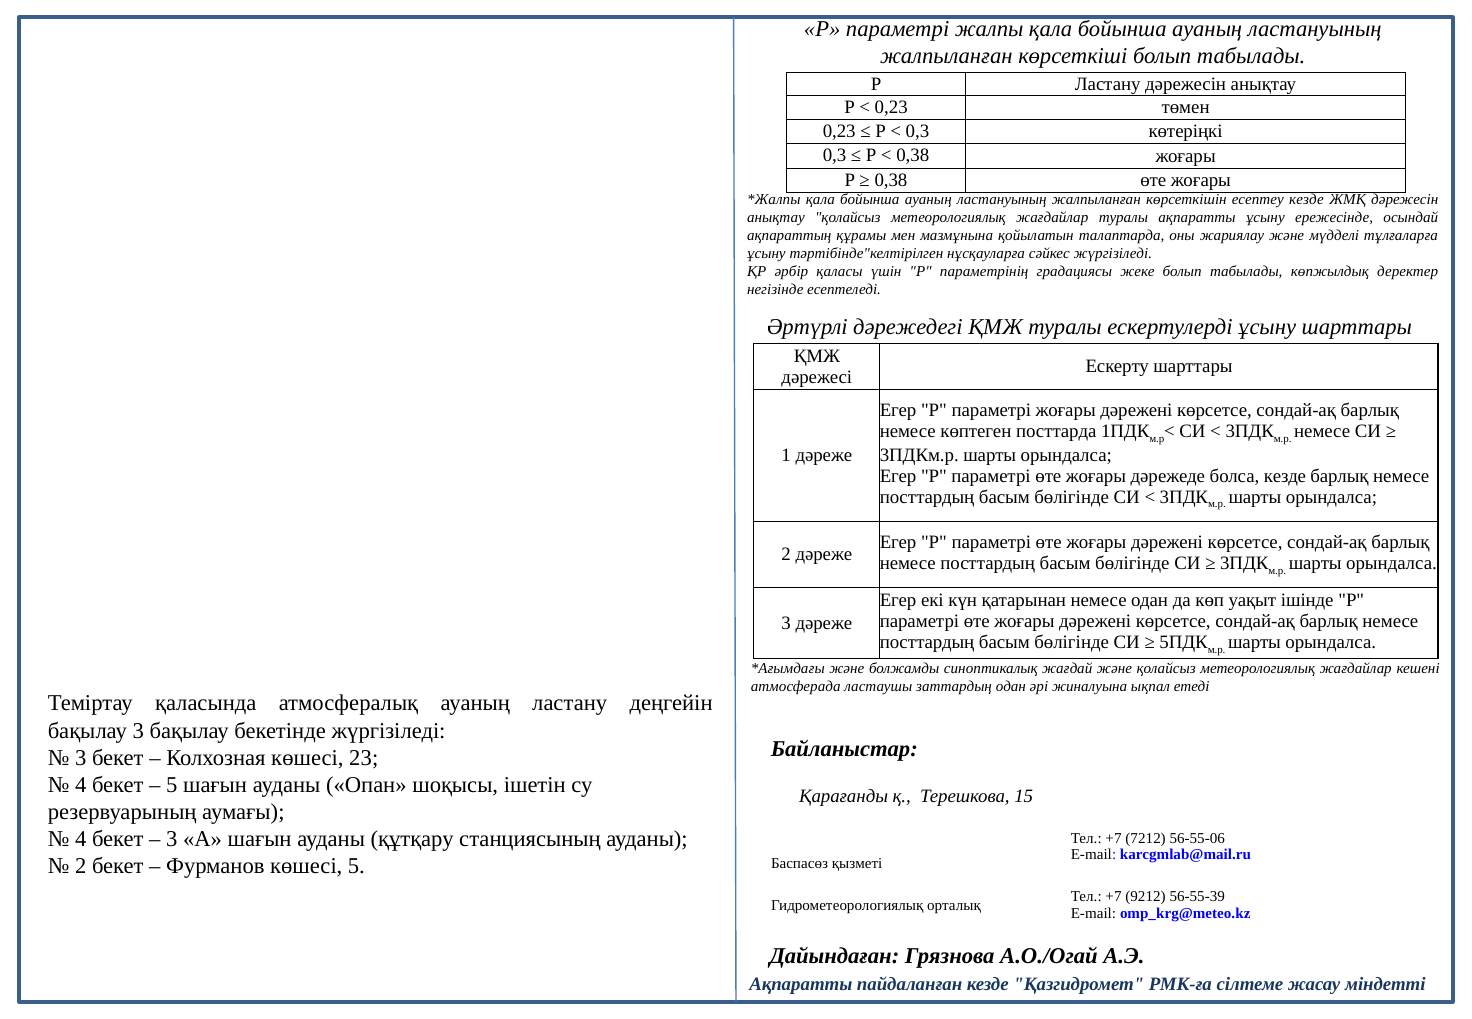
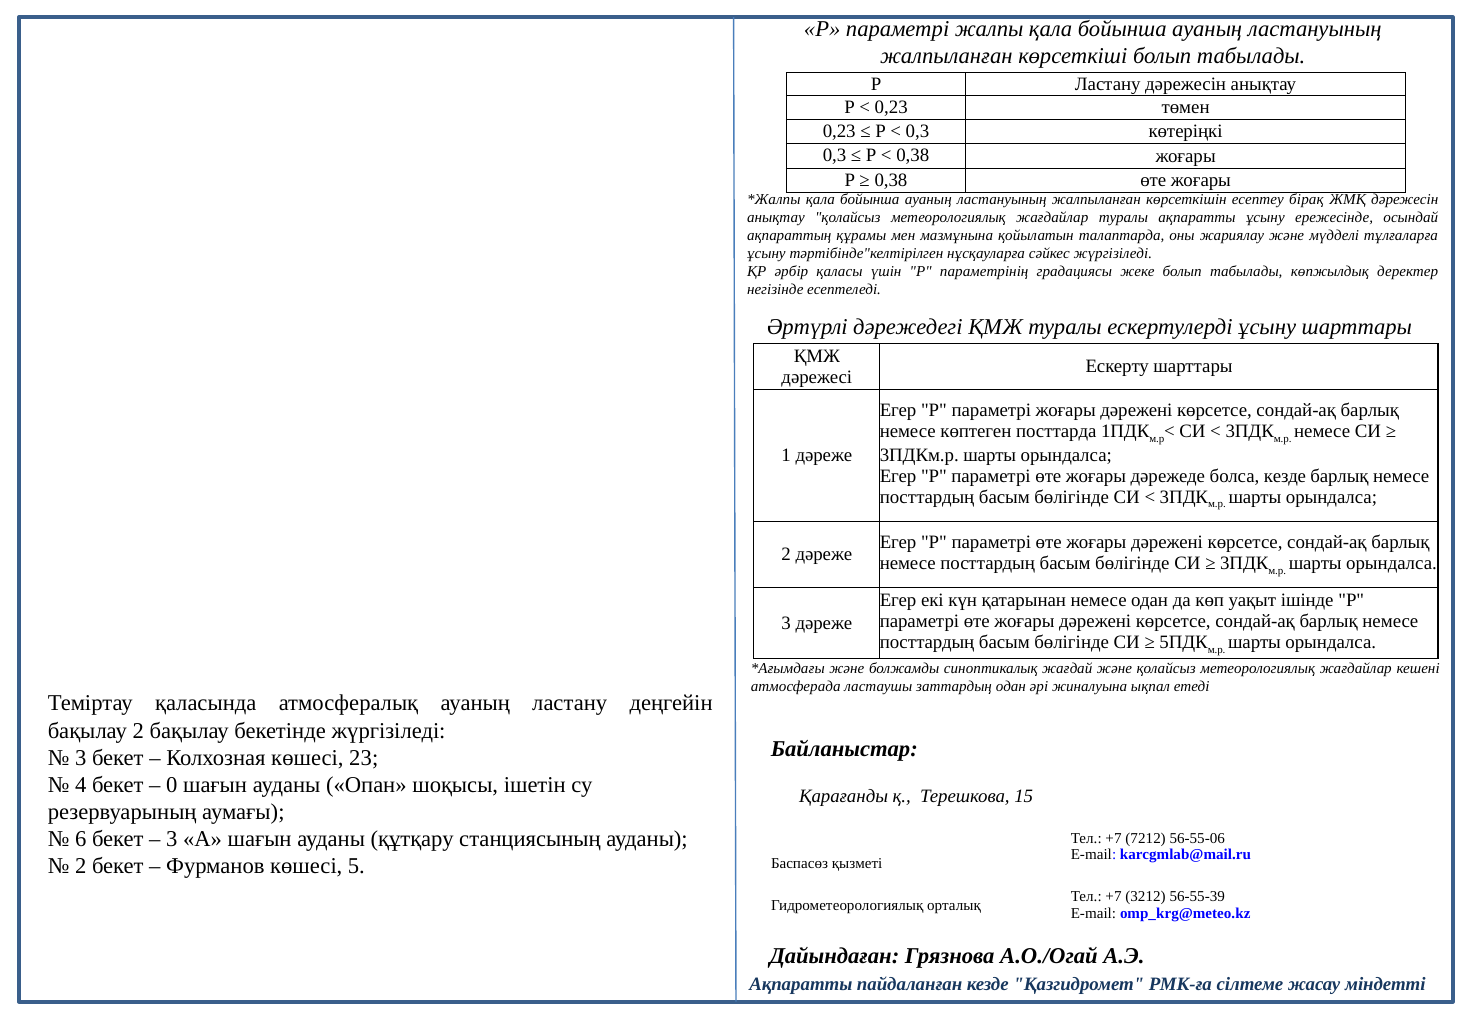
есептеу кезде: кезде -> бірақ
бақылау 3: 3 -> 2
5 at (172, 785): 5 -> 0
4 at (81, 839): 4 -> 6
9212: 9212 -> 3212
